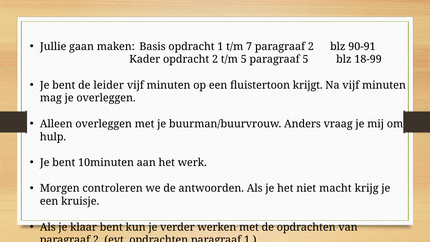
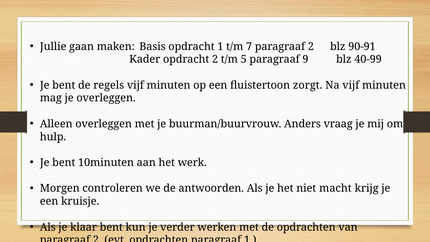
paragraaf 5: 5 -> 9
18-99: 18-99 -> 40-99
leider: leider -> regels
krijgt: krijgt -> zorgt
